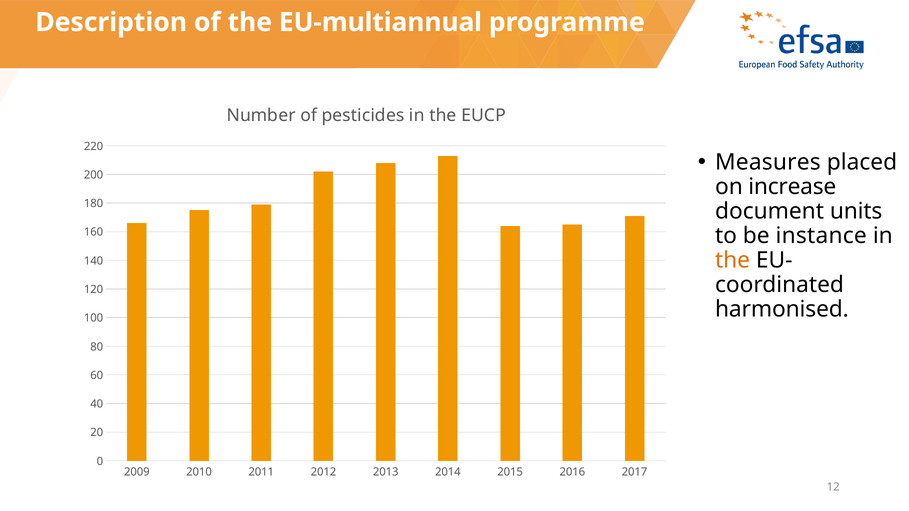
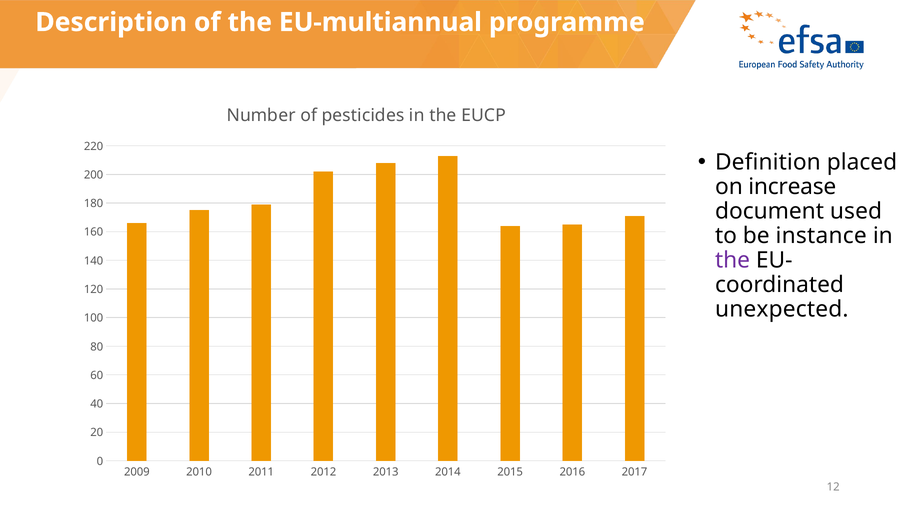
Measures: Measures -> Definition
units: units -> used
the at (733, 261) colour: orange -> purple
harmonised: harmonised -> unexpected
